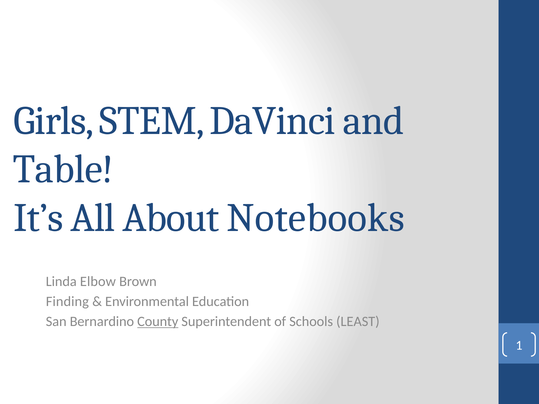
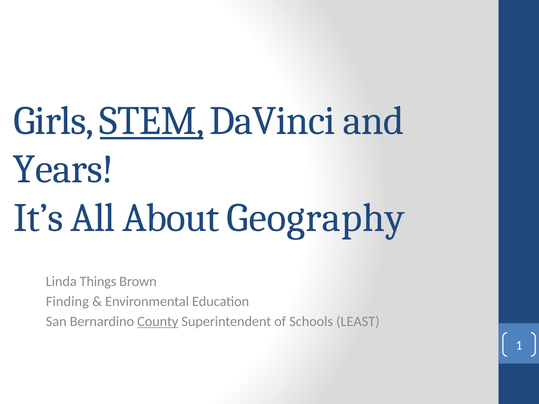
STEM underline: none -> present
Table: Table -> Years
Notebooks: Notebooks -> Geography
Elbow: Elbow -> Things
